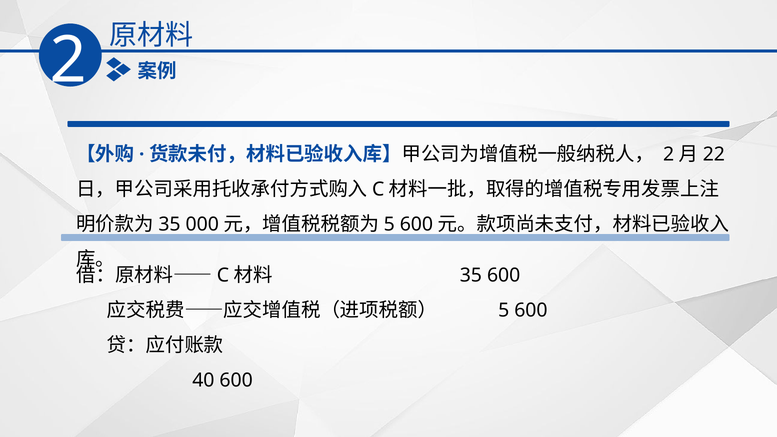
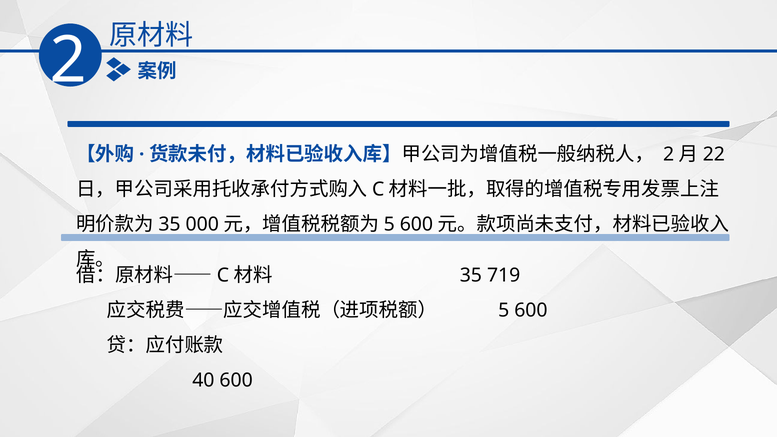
600 at (504, 276): 600 -> 719
